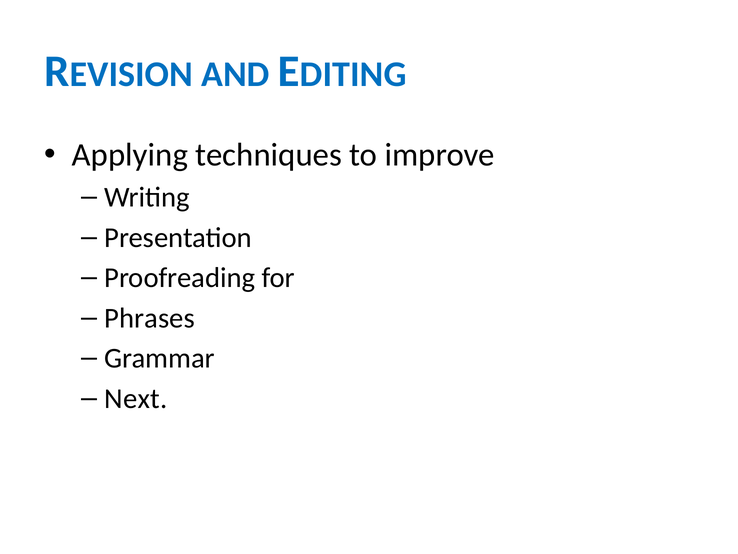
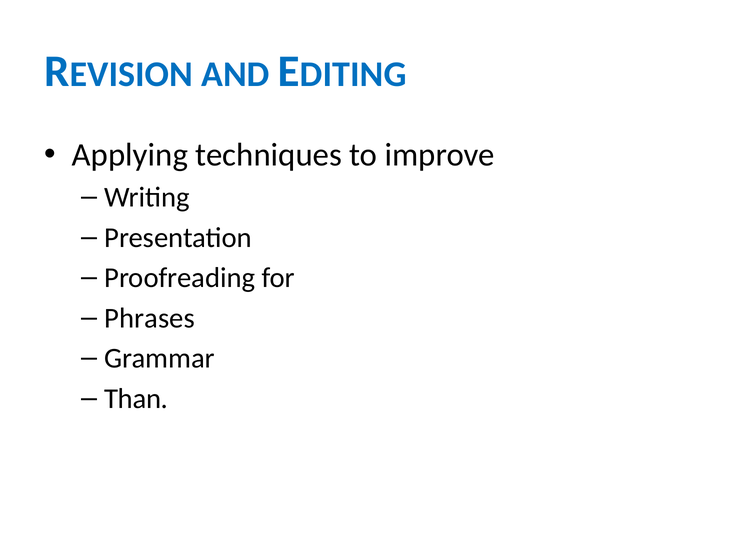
Next: Next -> Than
